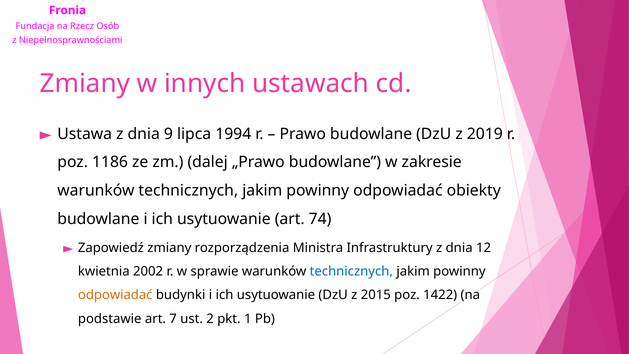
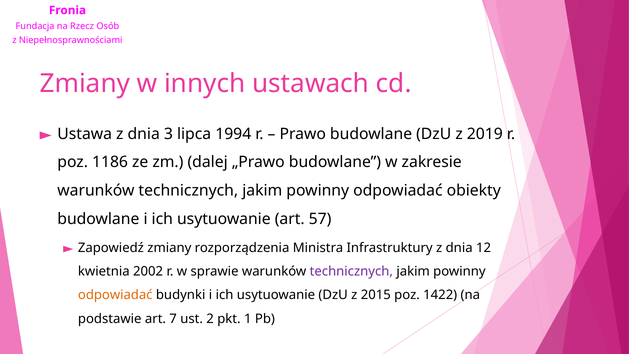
9: 9 -> 3
74: 74 -> 57
technicznych at (351, 271) colour: blue -> purple
